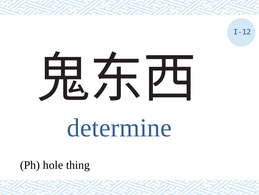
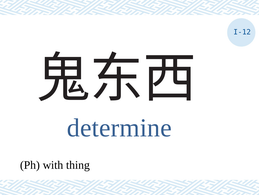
hole: hole -> with
